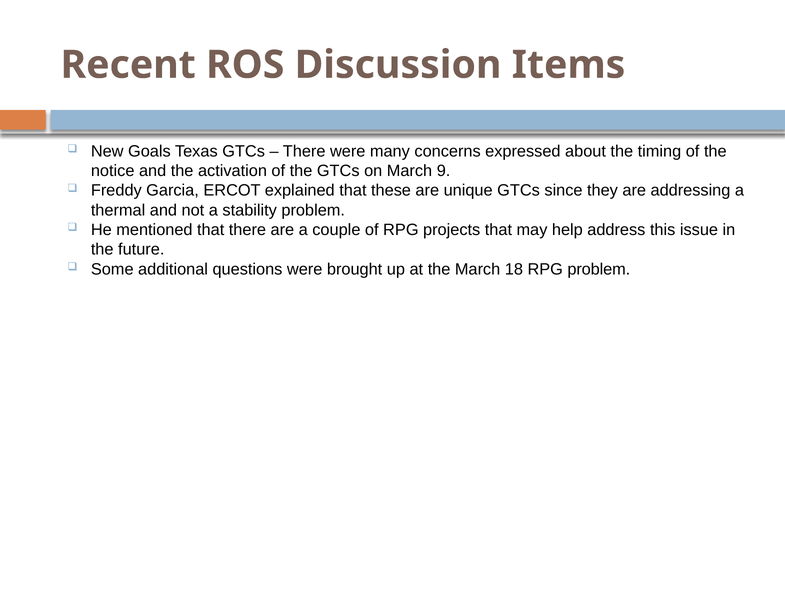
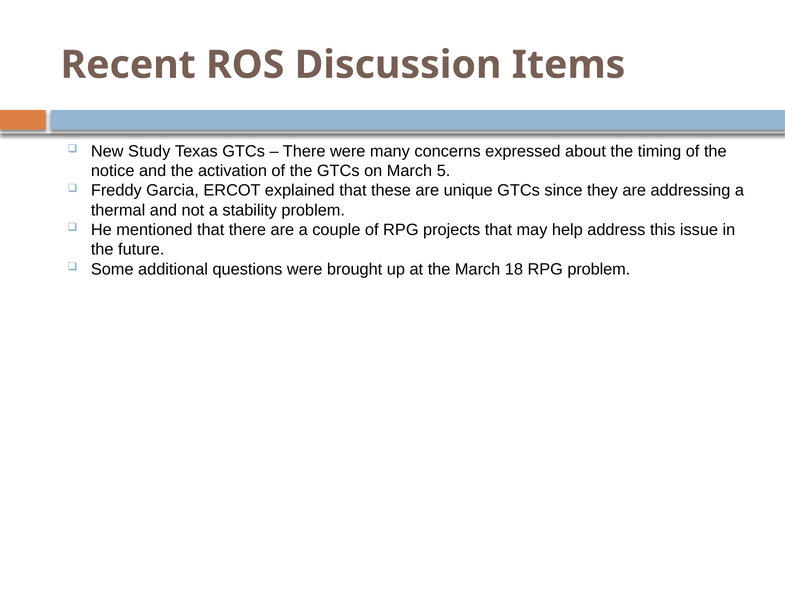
Goals: Goals -> Study
9: 9 -> 5
